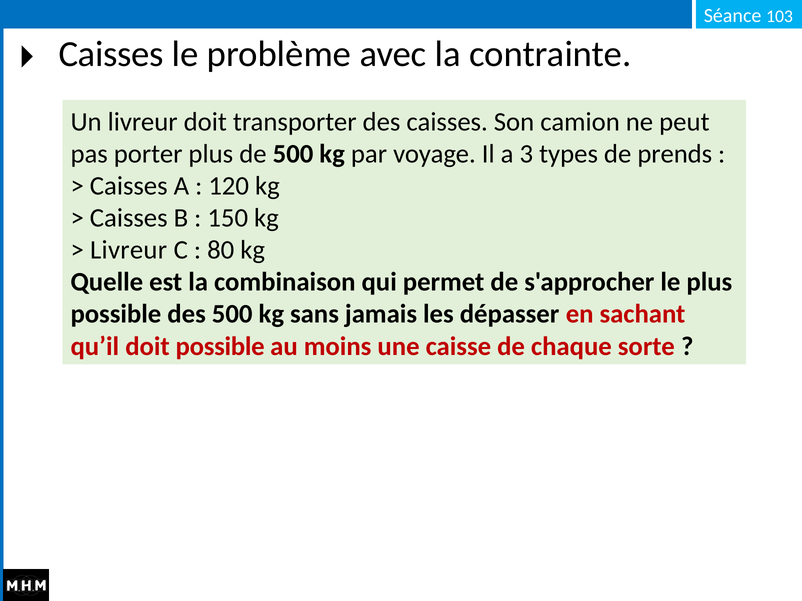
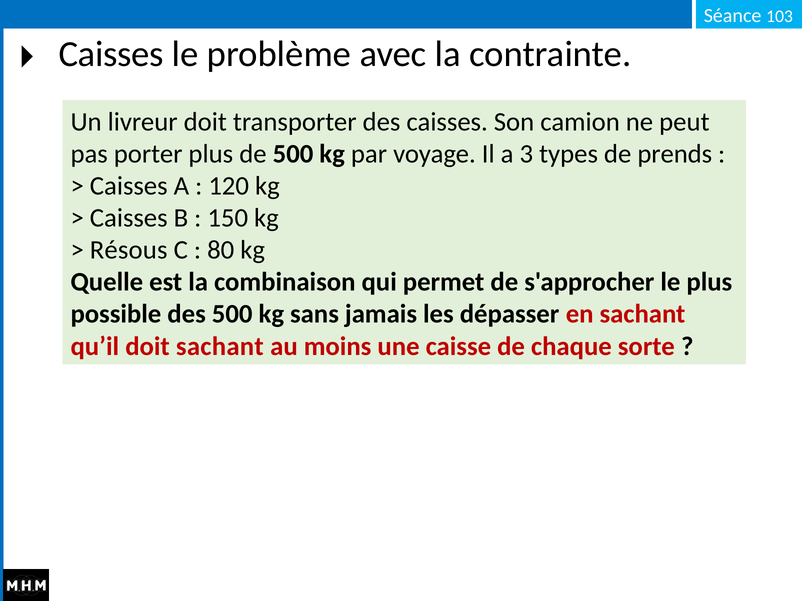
Livreur at (129, 250): Livreur -> Résous
doit possible: possible -> sachant
